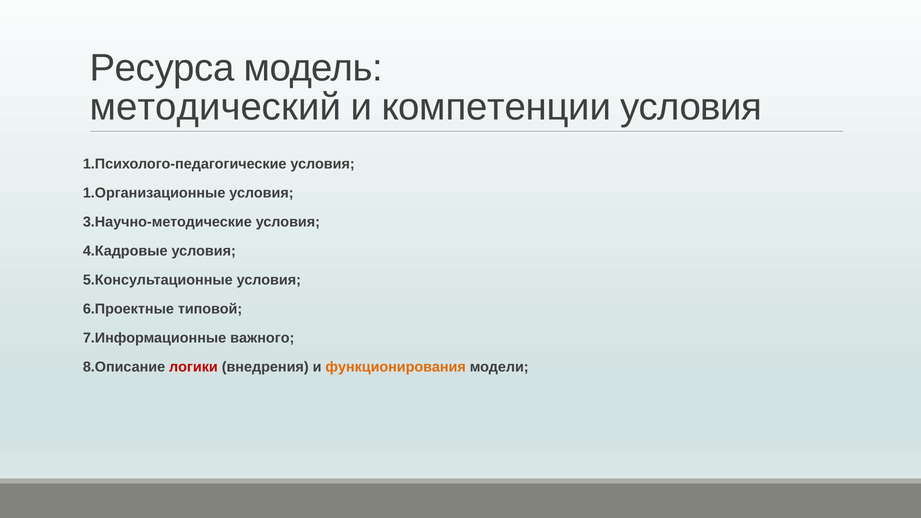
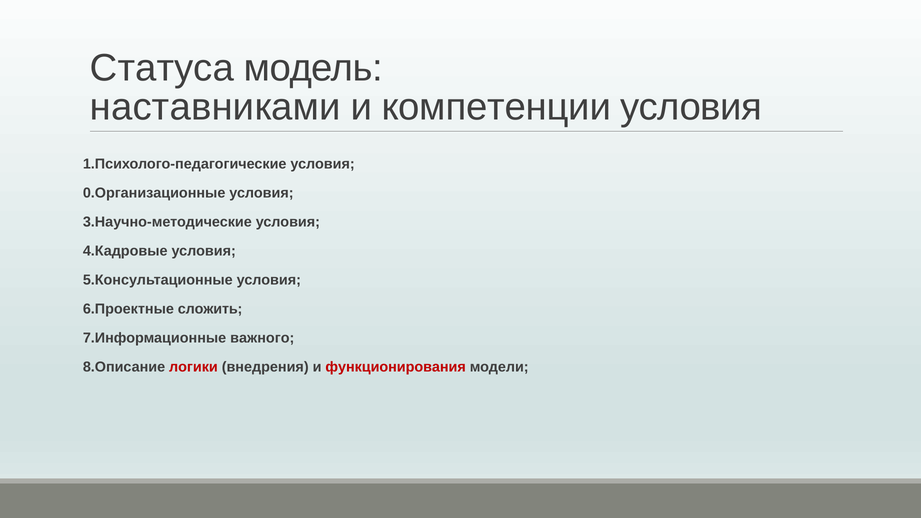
Ресурса: Ресурса -> Статуса
методический: методический -> наставниками
1.Организационные: 1.Организационные -> 0.Организационные
типовой: типовой -> сложить
функционирования colour: orange -> red
